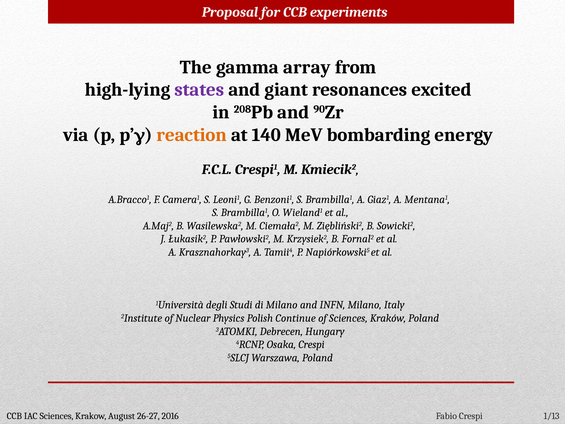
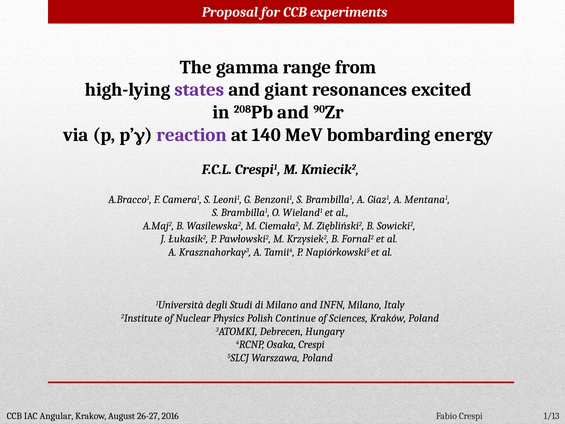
array: array -> range
reaction colour: orange -> purple
IAC Sciences: Sciences -> Angular
